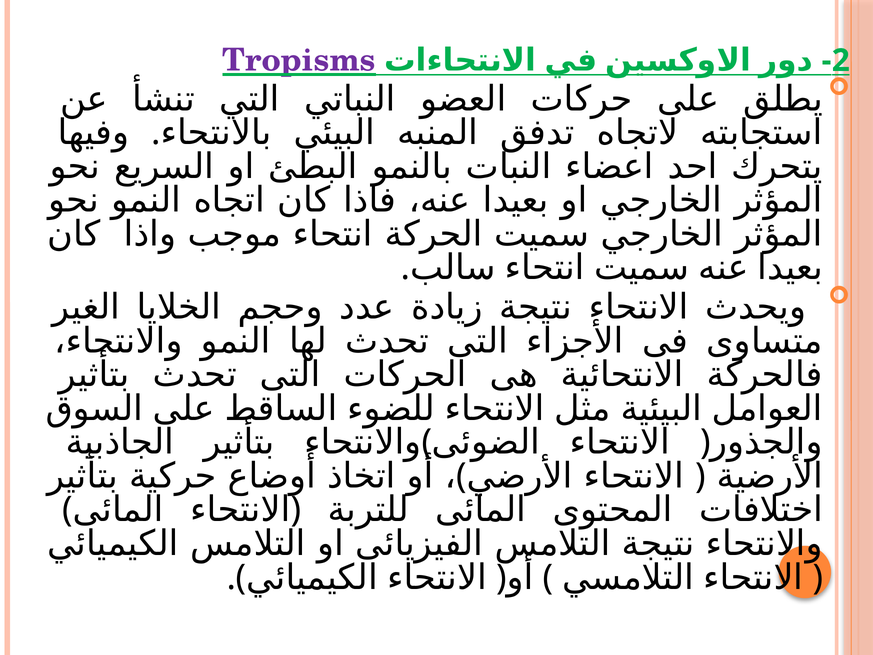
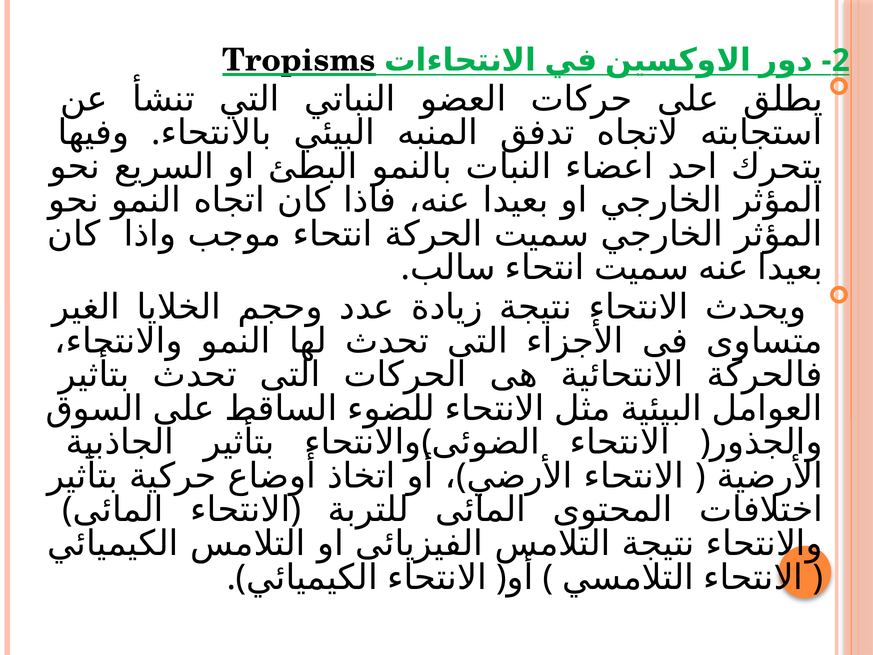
Tropisms colour: purple -> black
